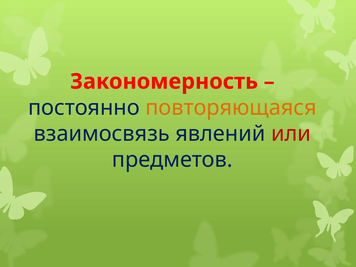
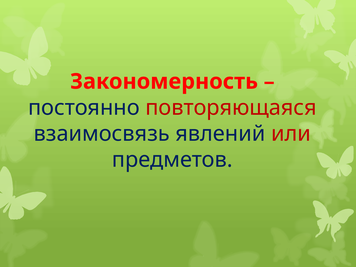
повторяющаяся colour: orange -> red
